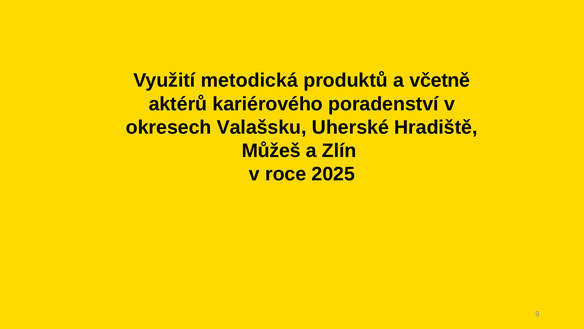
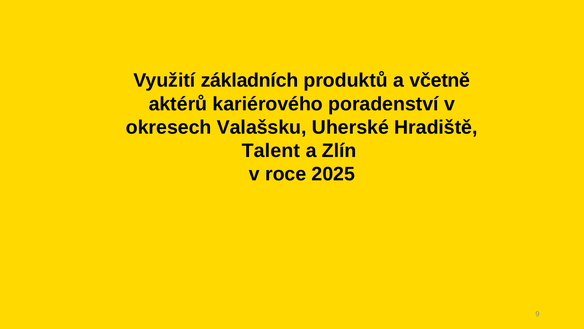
metodická: metodická -> základních
Můžeš: Můžeš -> Talent
